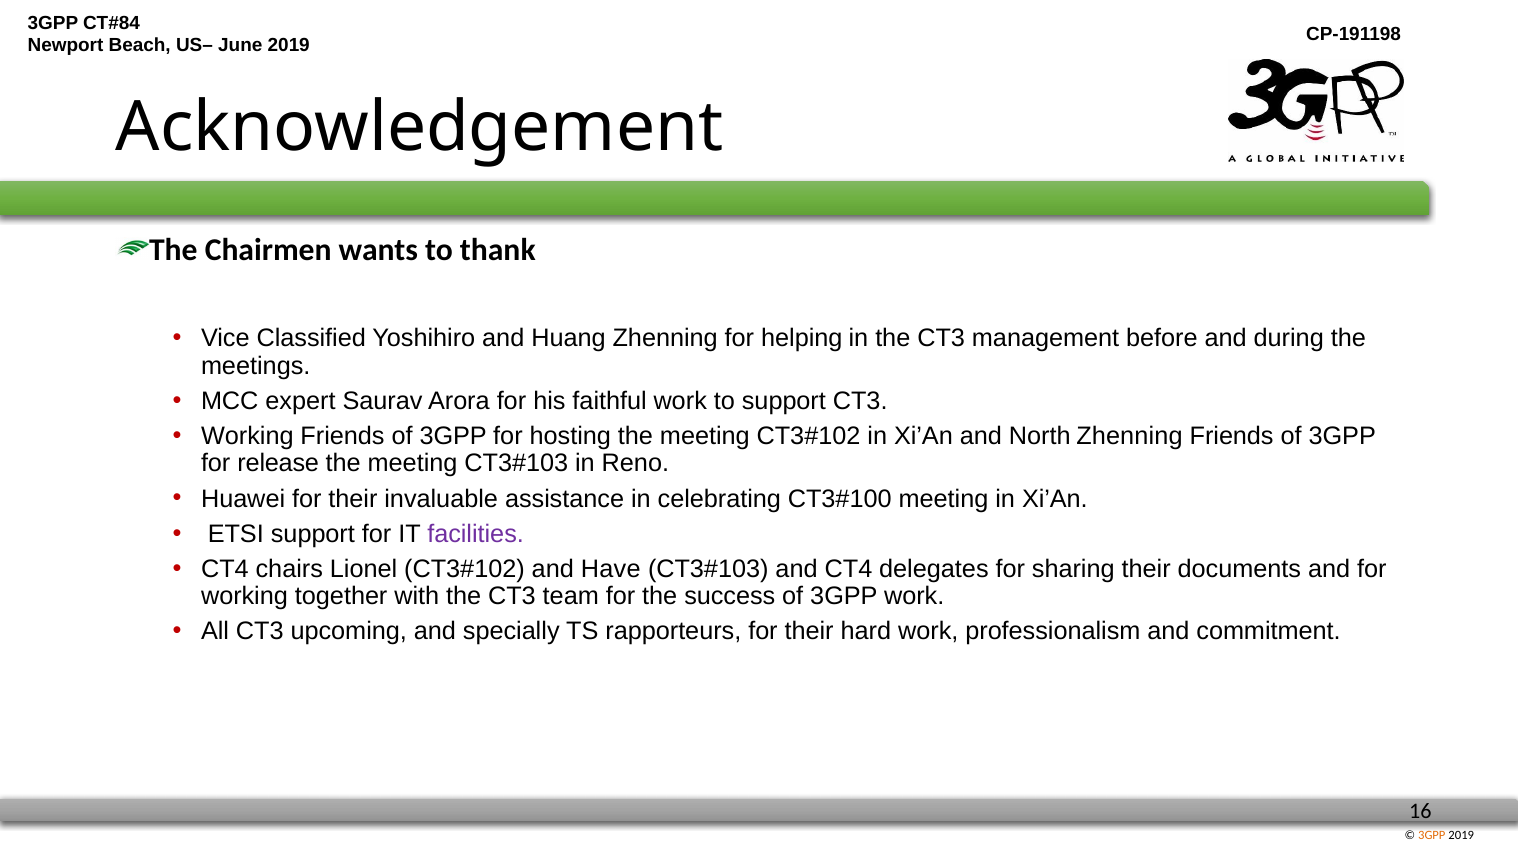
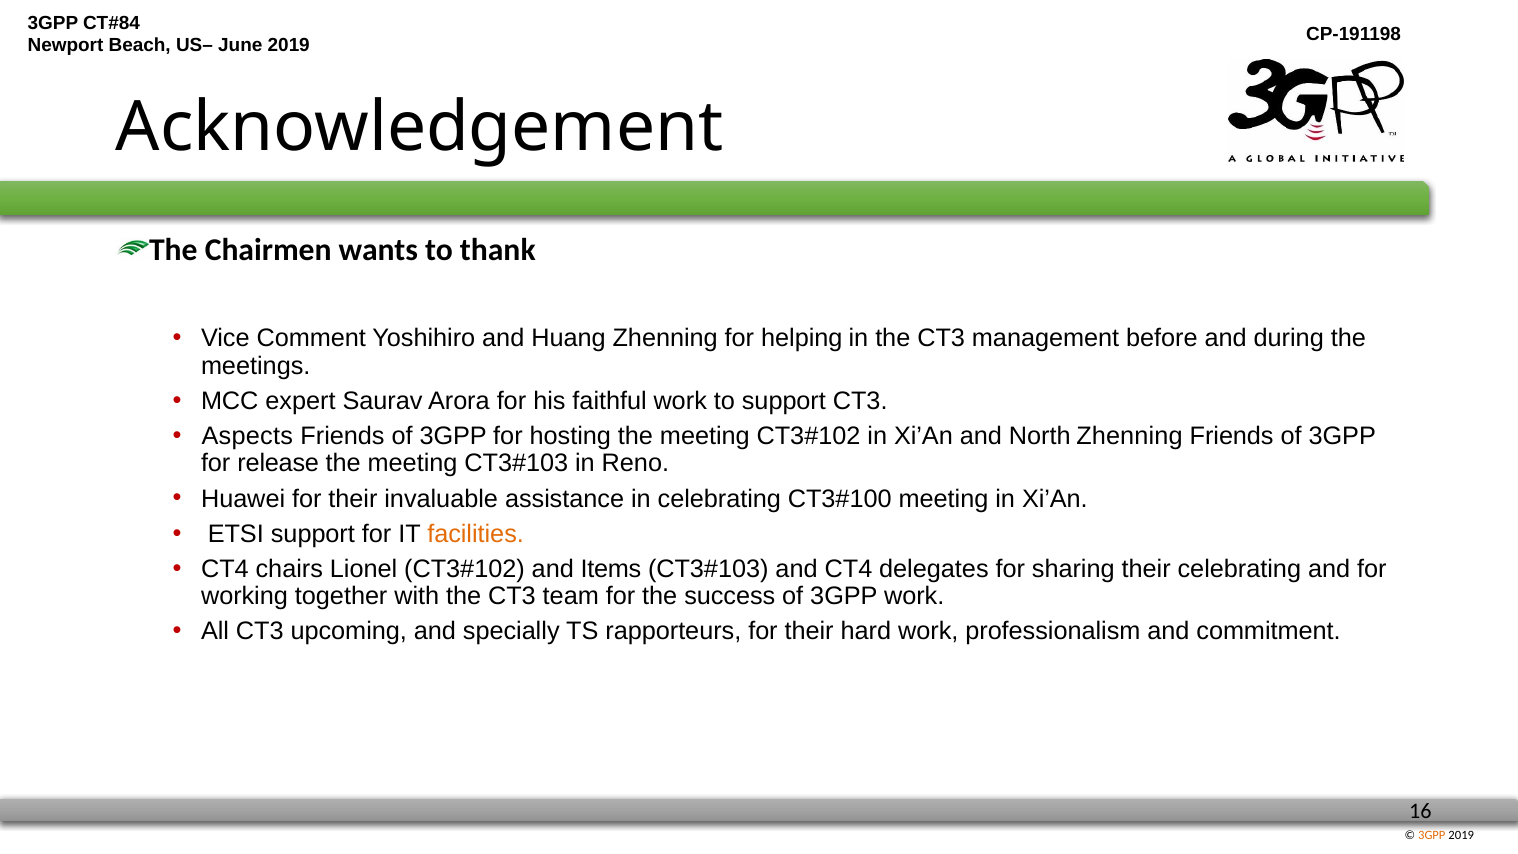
Classified: Classified -> Comment
Working at (247, 436): Working -> Aspects
facilities colour: purple -> orange
Have: Have -> Items
their documents: documents -> celebrating
